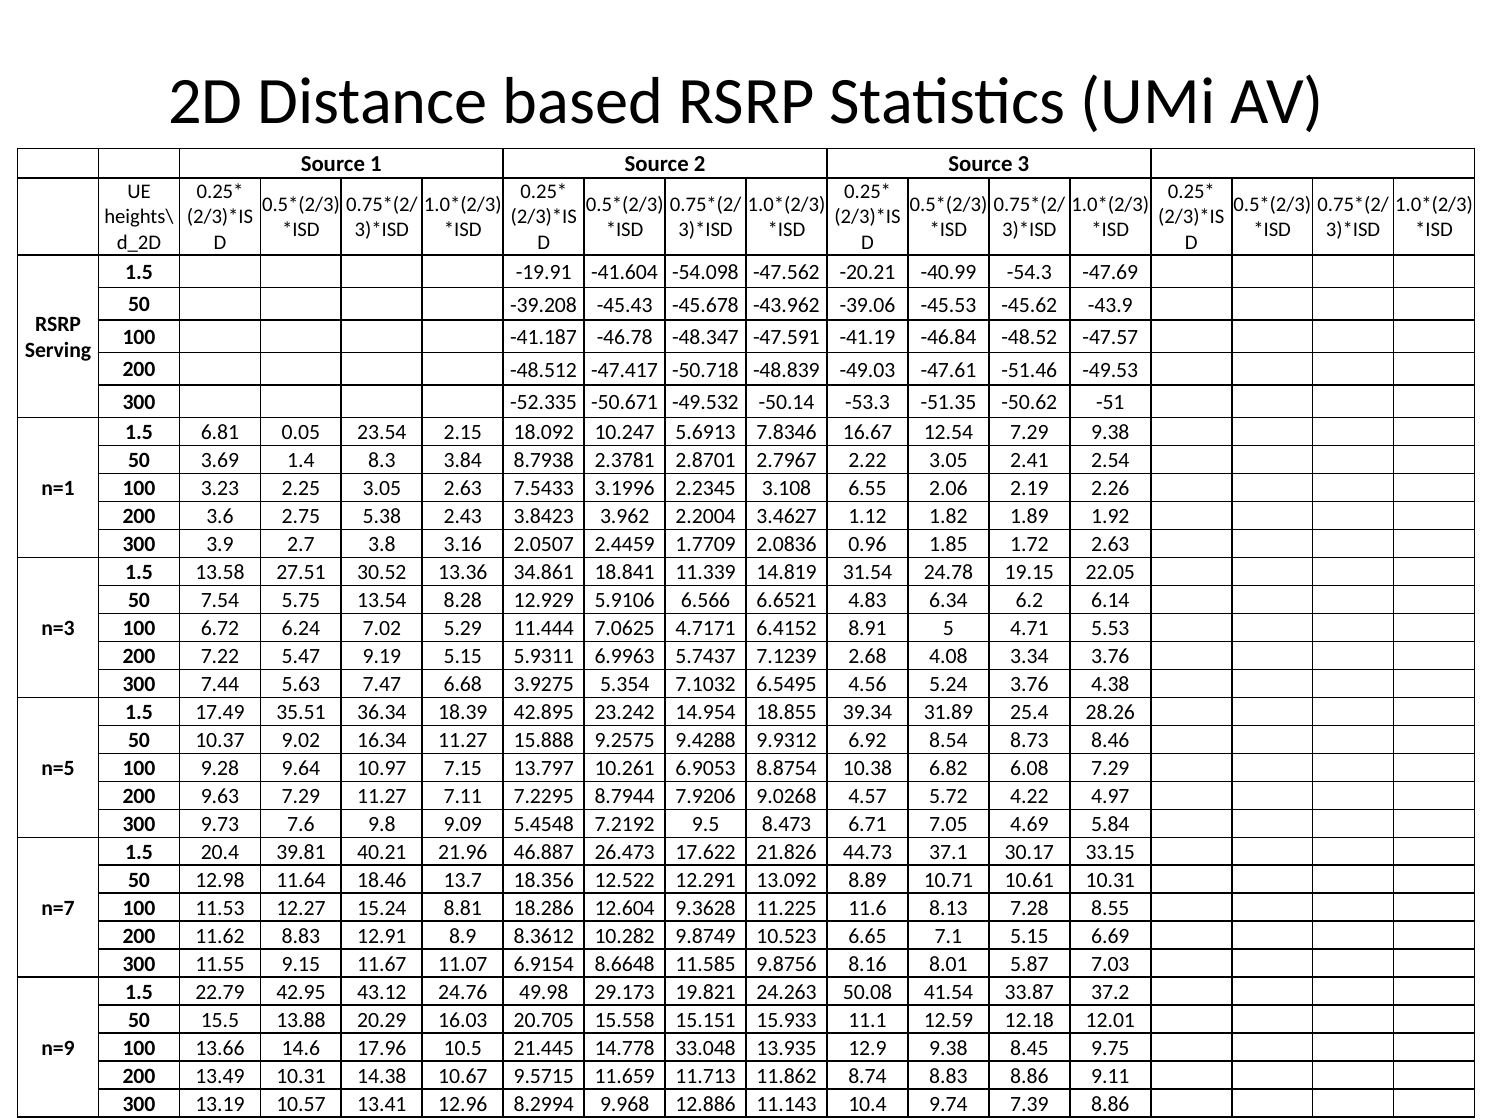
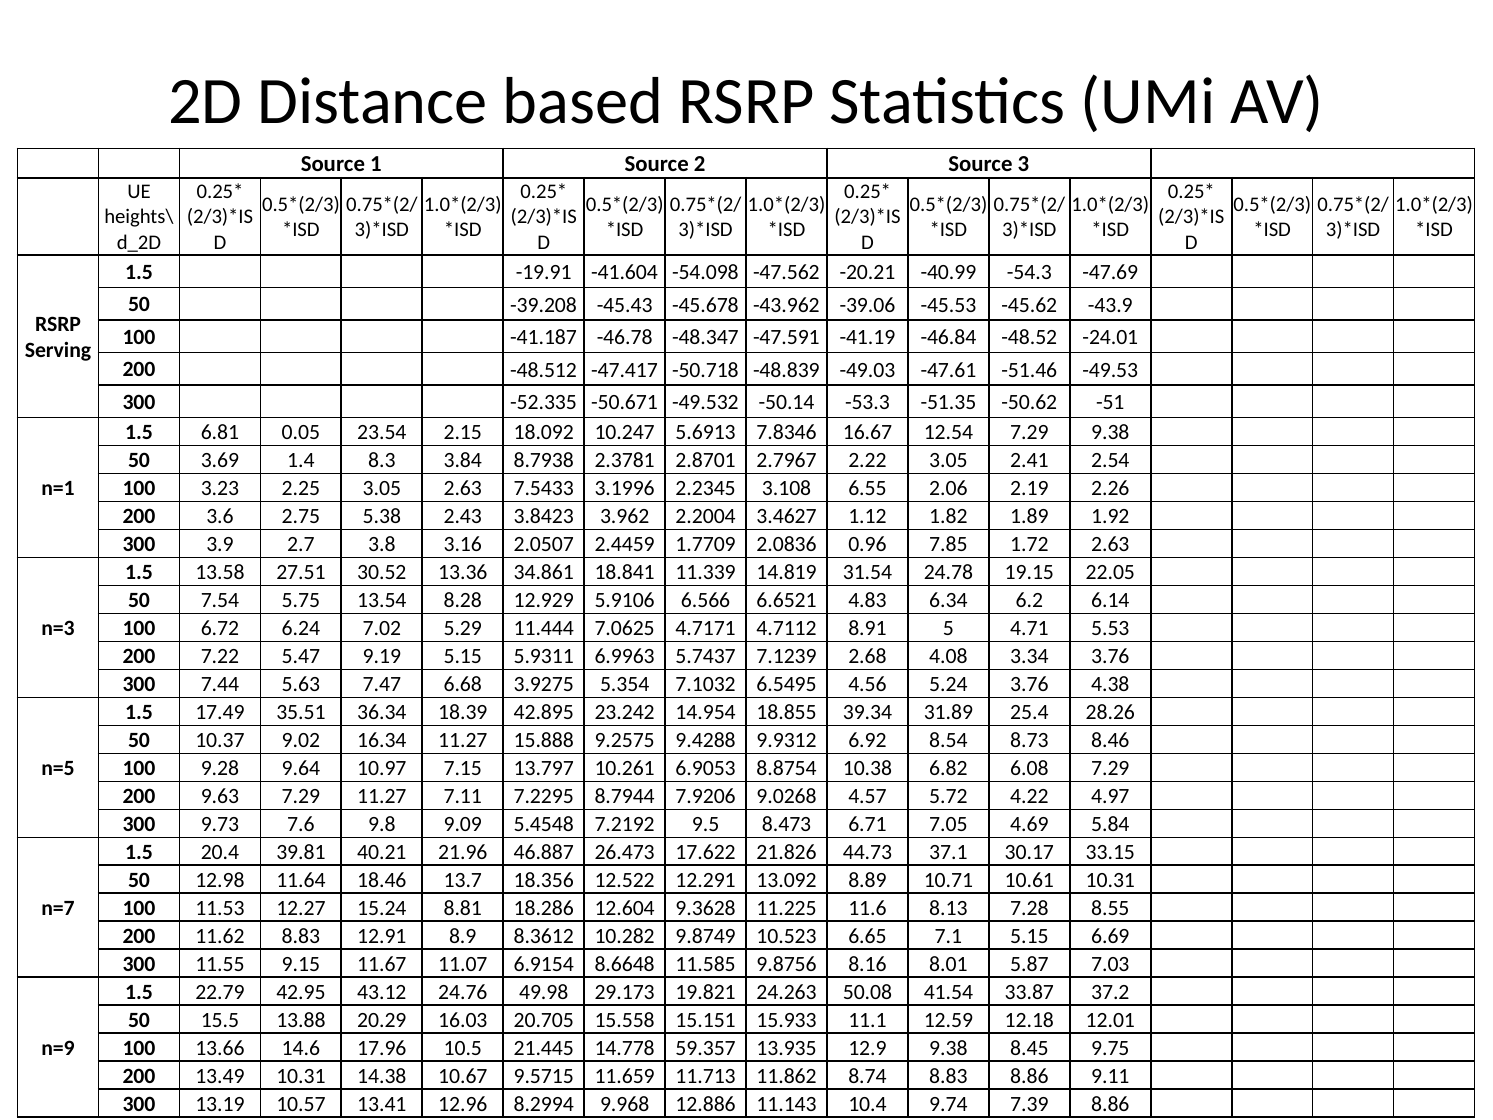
-47.57: -47.57 -> -24.01
1.85: 1.85 -> 7.85
6.4152: 6.4152 -> 4.7112
33.048: 33.048 -> 59.357
